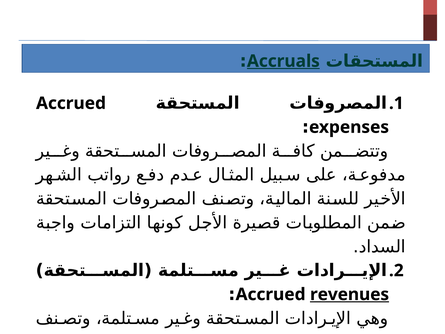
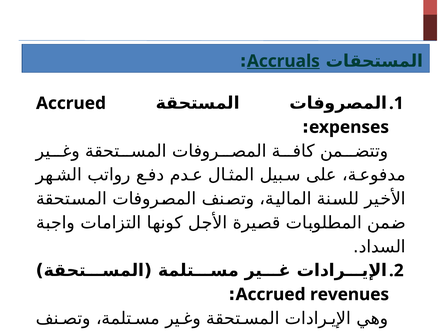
revenues underline: present -> none
